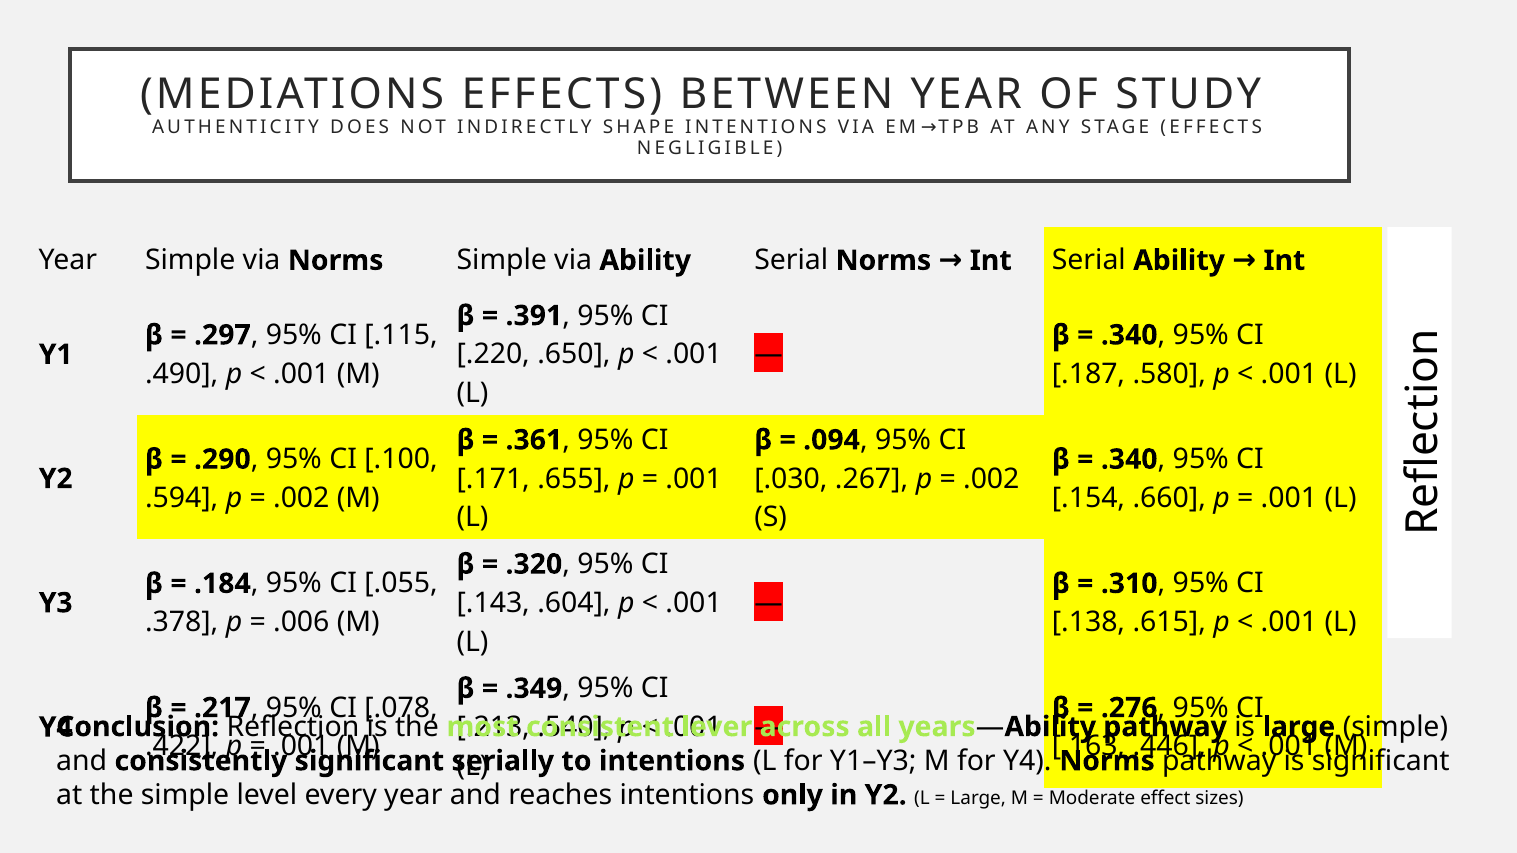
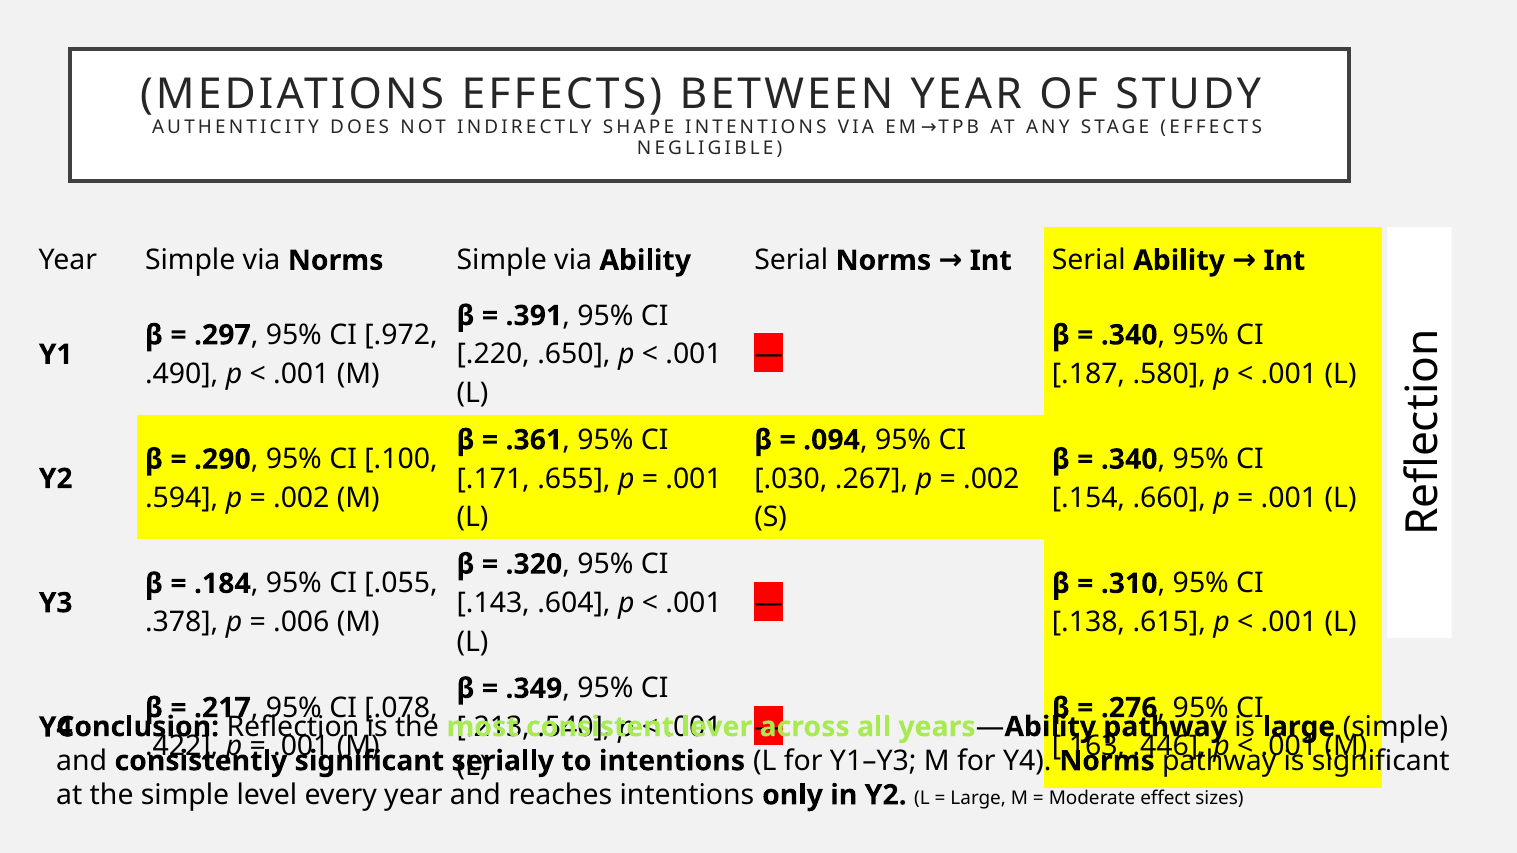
.115: .115 -> .972
